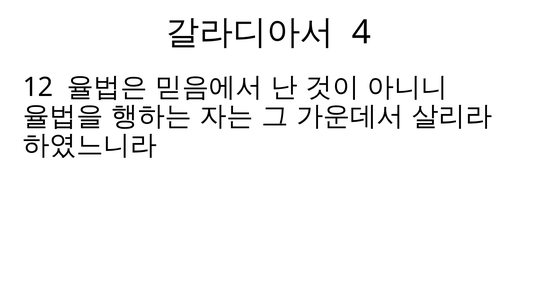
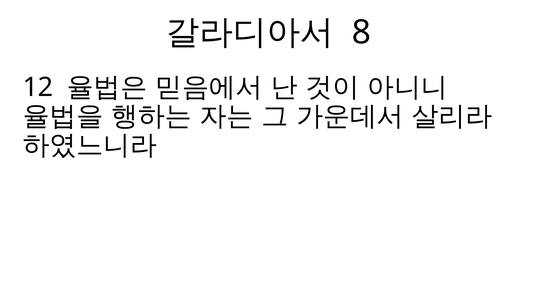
4: 4 -> 8
